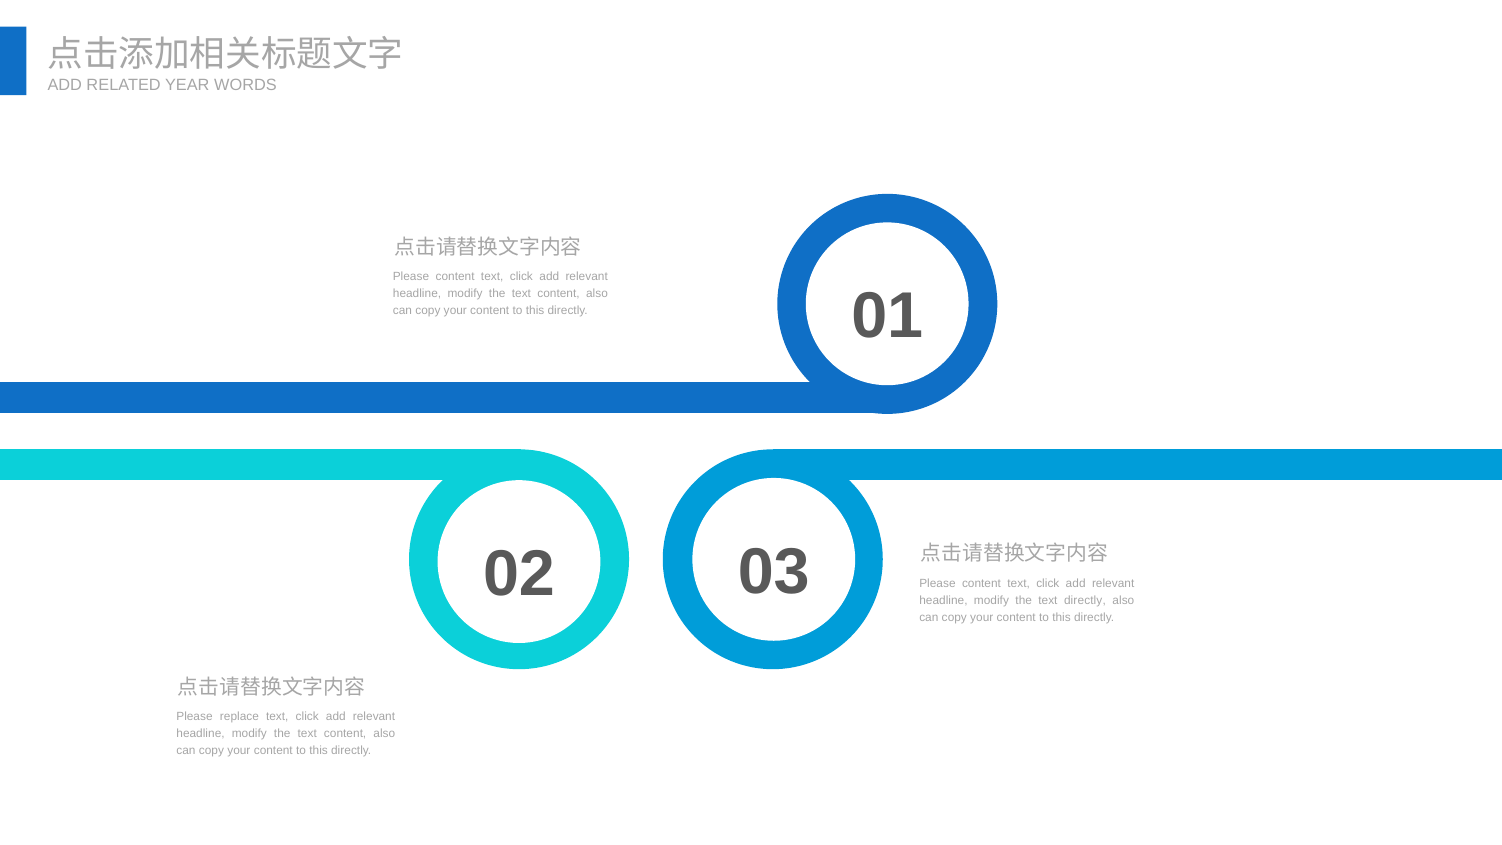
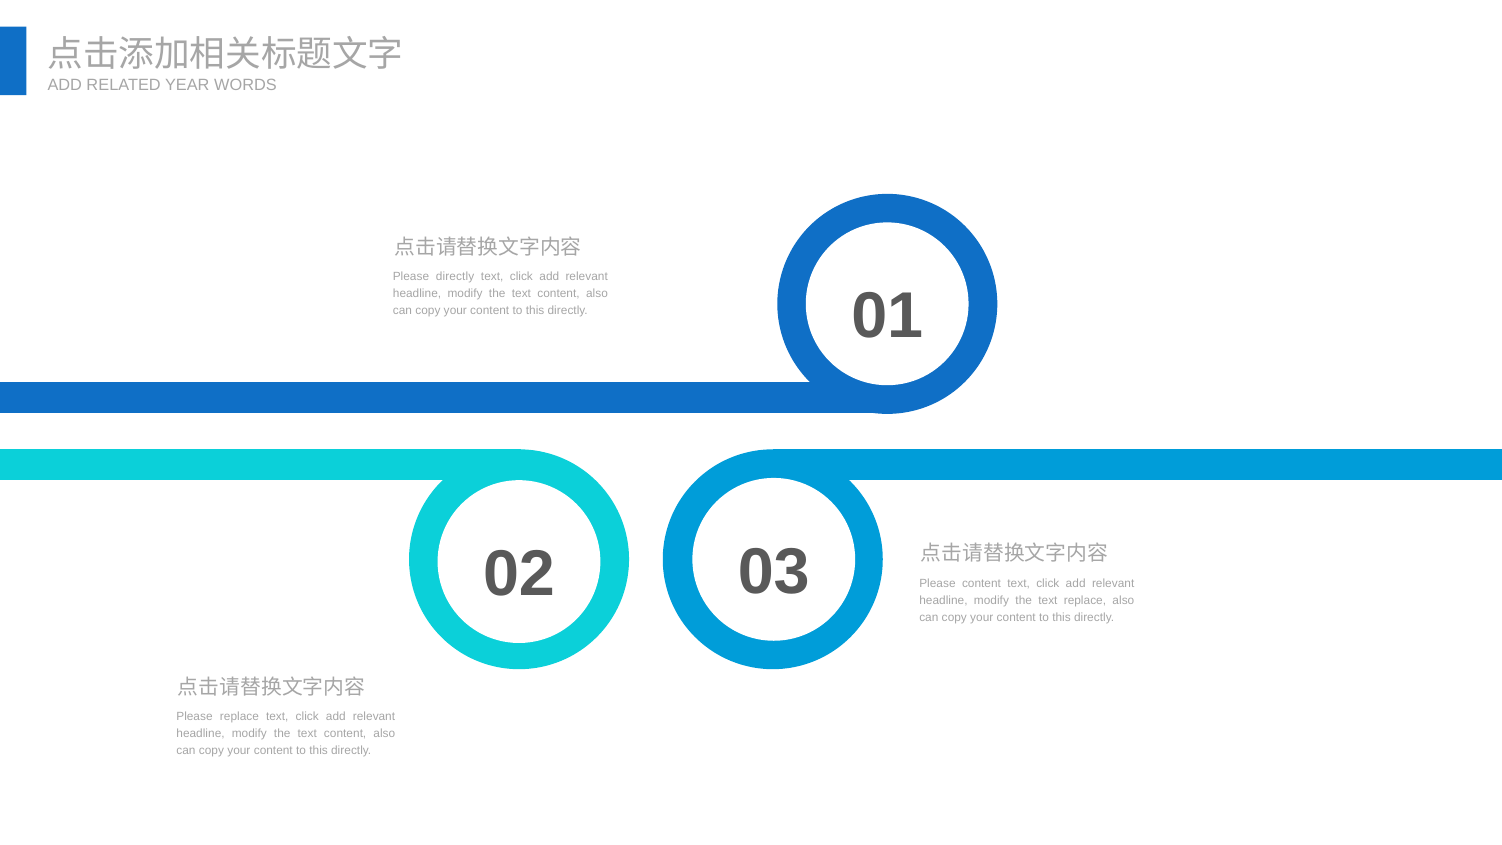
content at (455, 277): content -> directly
text directly: directly -> replace
